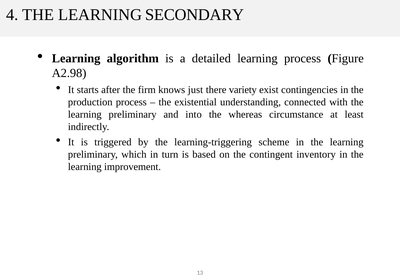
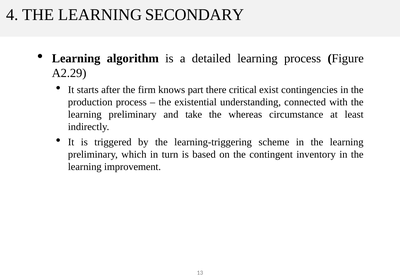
A2.98: A2.98 -> A2.29
just: just -> part
variety: variety -> critical
into: into -> take
